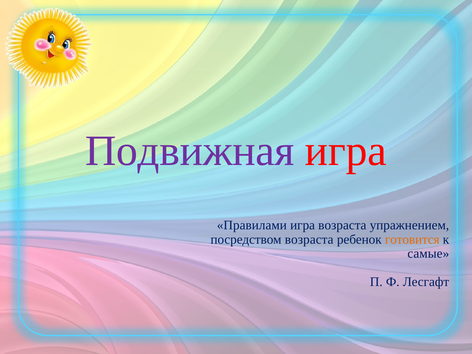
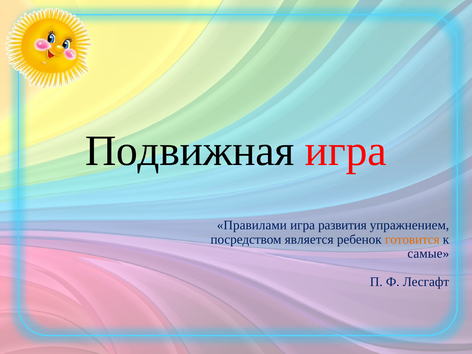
Подвижная colour: purple -> black
игра возраста: возраста -> развития
посредством возраста: возраста -> является
